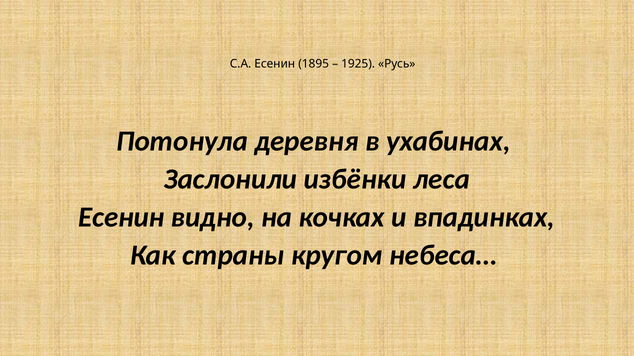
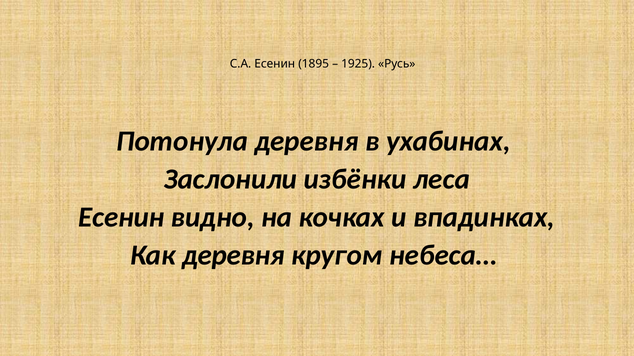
Как страны: страны -> деревня
